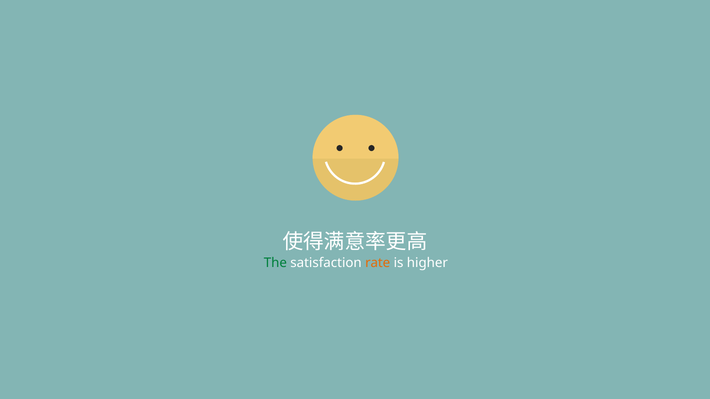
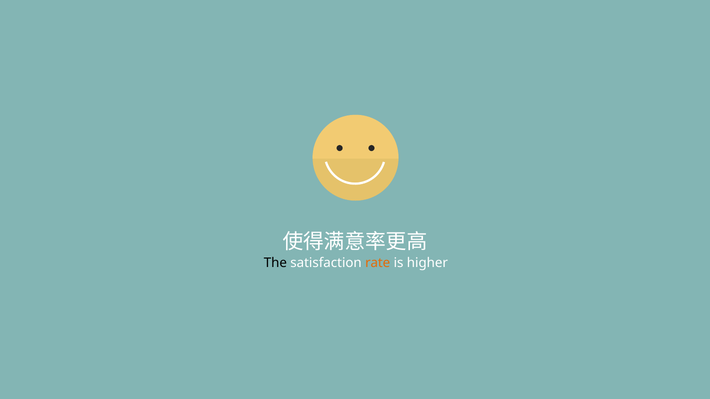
The at (275, 263) colour: green -> black
